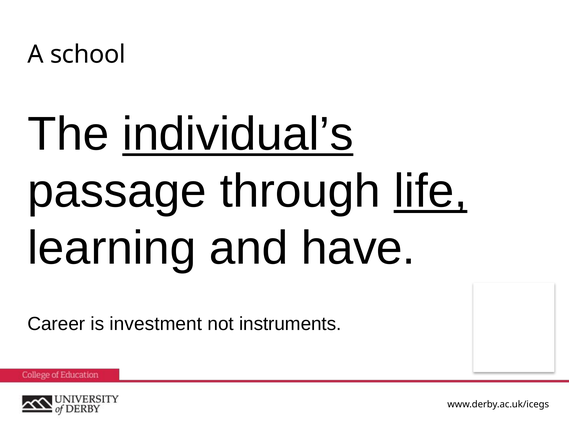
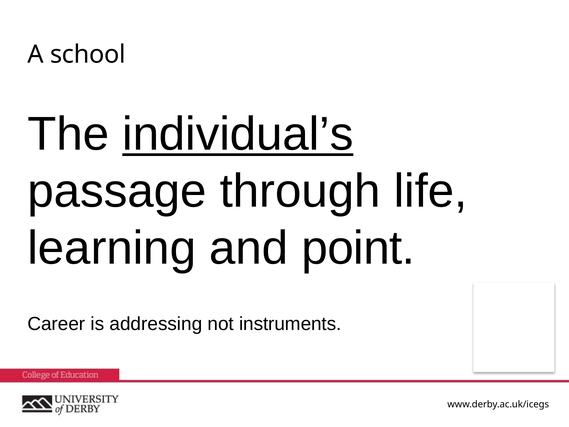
life underline: present -> none
have: have -> point
investment: investment -> addressing
